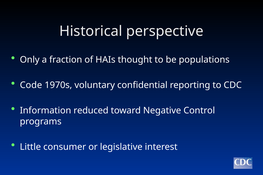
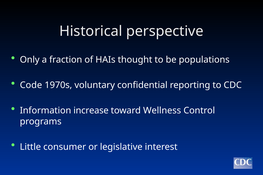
reduced: reduced -> increase
Negative: Negative -> Wellness
